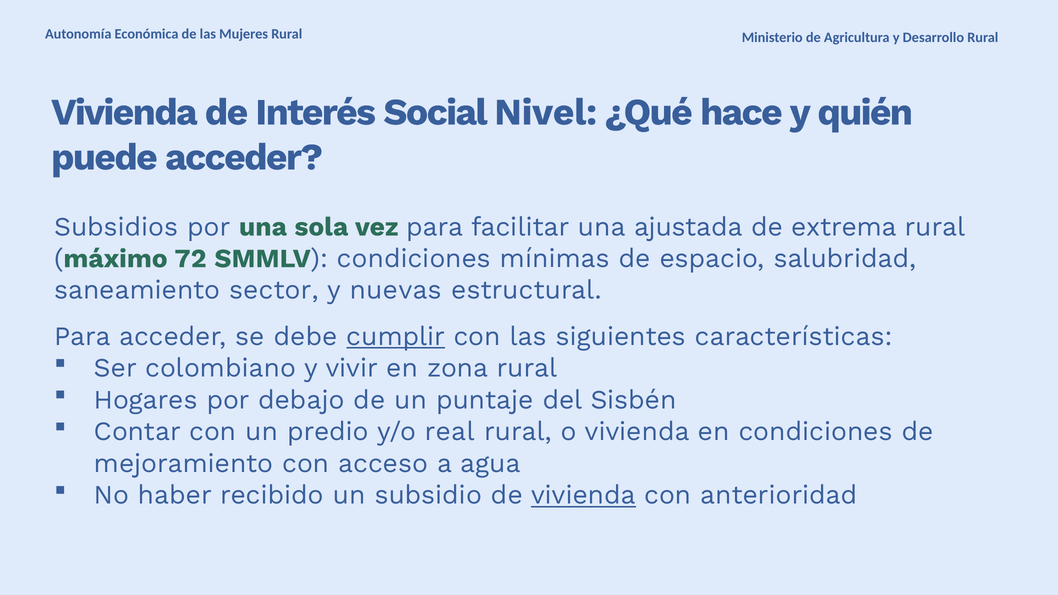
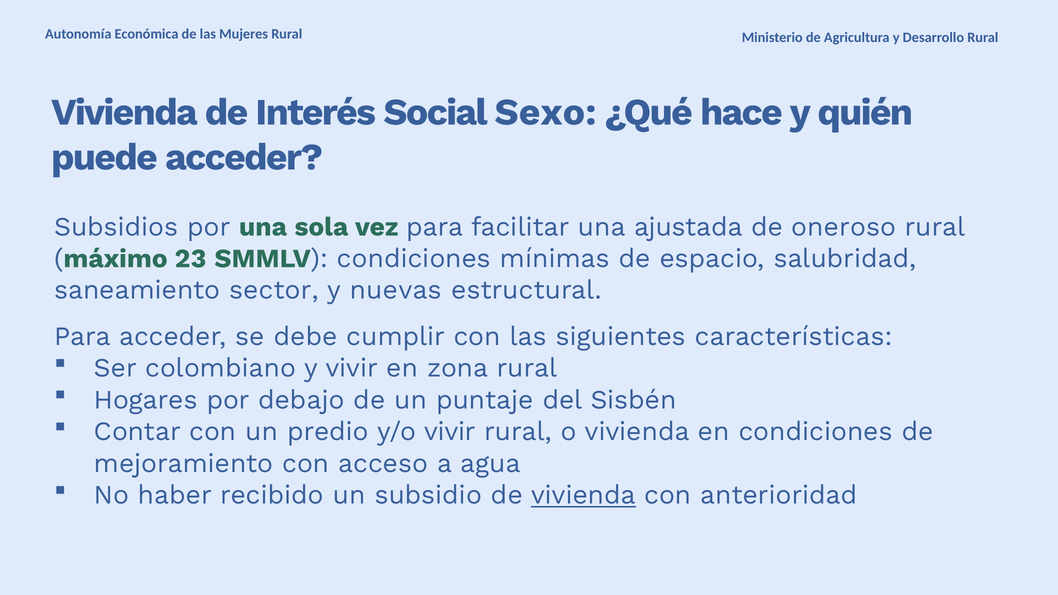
Nivel: Nivel -> Sexo
extrema: extrema -> oneroso
72: 72 -> 23
cumplir underline: present -> none
y/o real: real -> vivir
